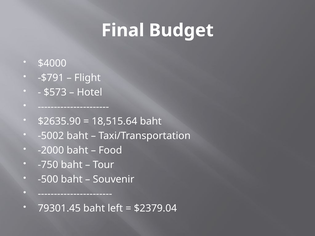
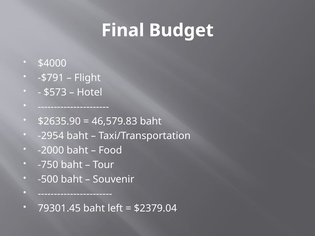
18,515.64: 18,515.64 -> 46,579.83
-5002: -5002 -> -2954
